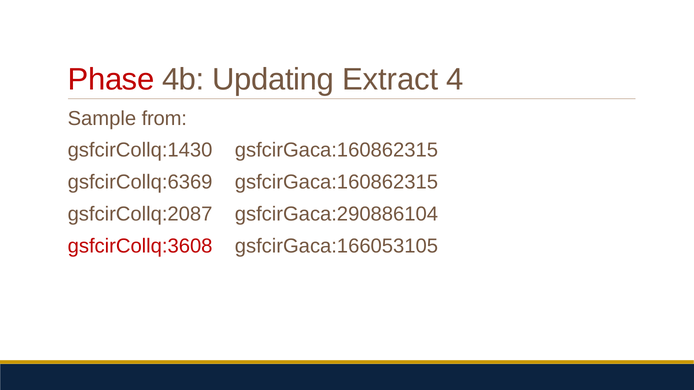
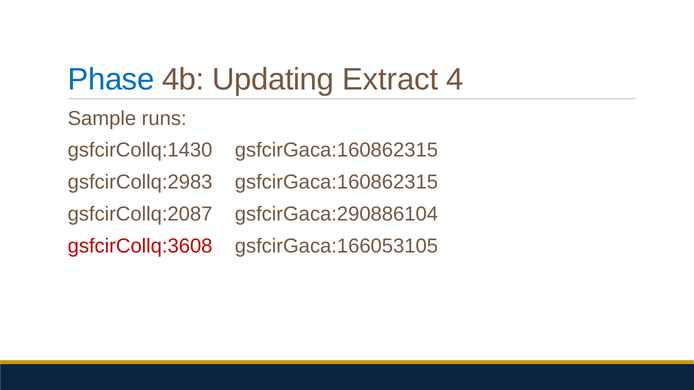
Phase colour: red -> blue
from: from -> runs
gsfcirCollq:6369: gsfcirCollq:6369 -> gsfcirCollq:2983
